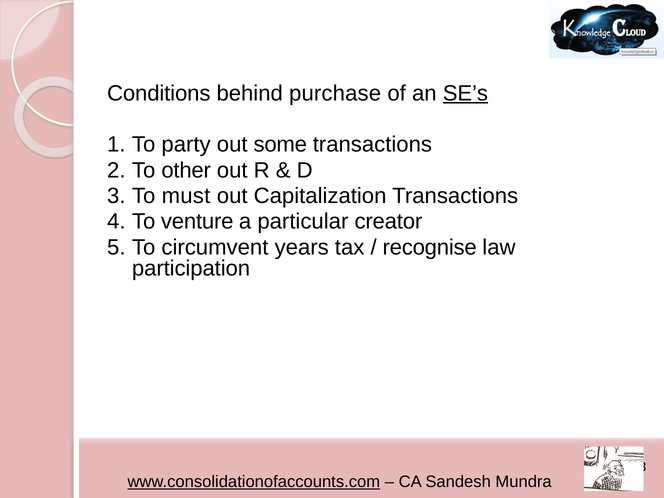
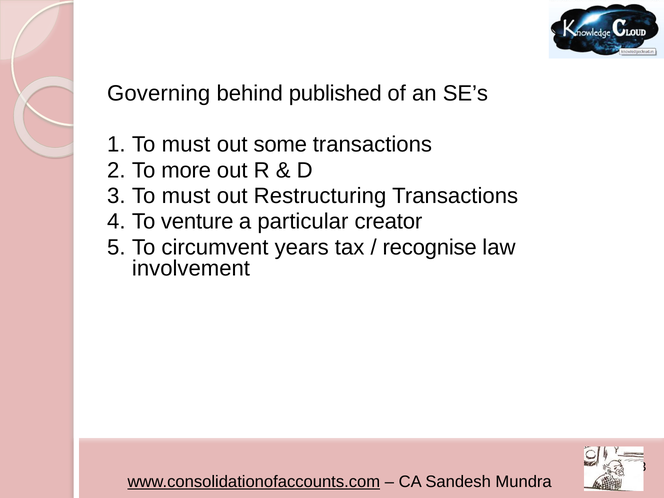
Conditions: Conditions -> Governing
purchase: purchase -> published
SE’s underline: present -> none
party at (186, 145): party -> must
other: other -> more
Capitalization: Capitalization -> Restructuring
participation: participation -> involvement
